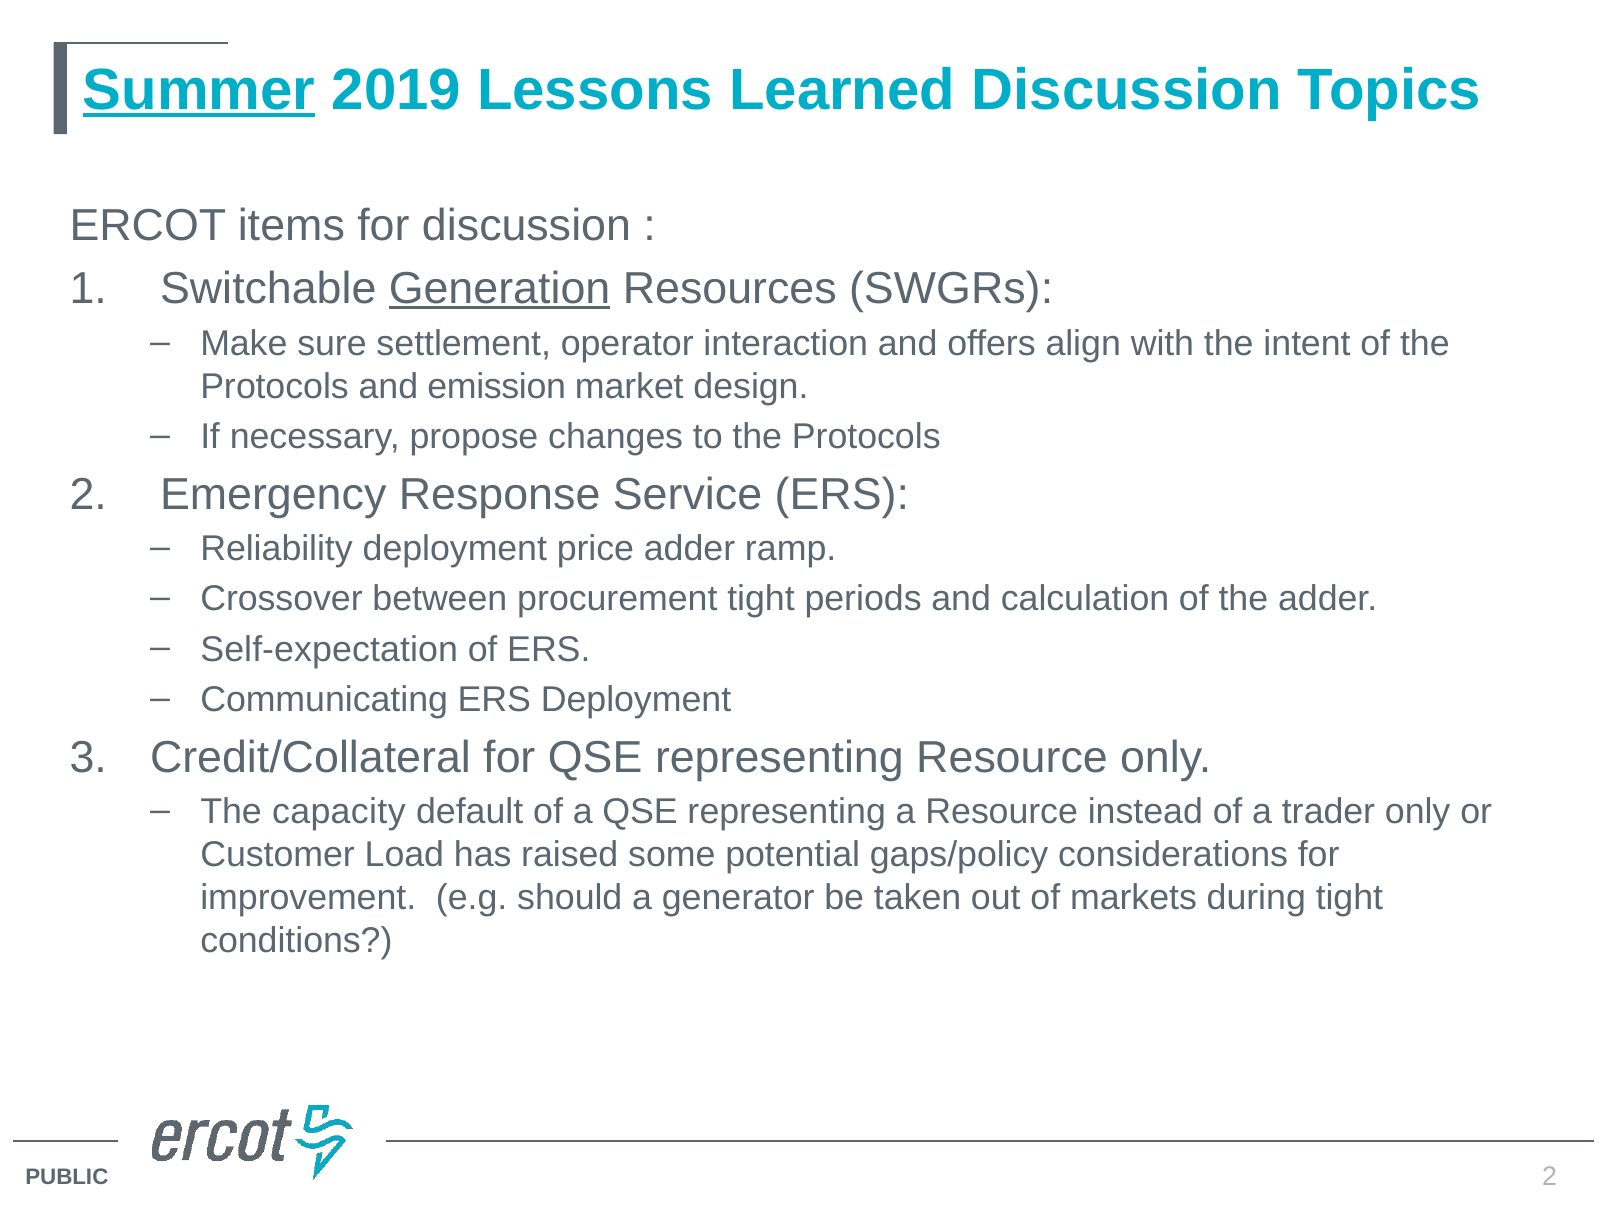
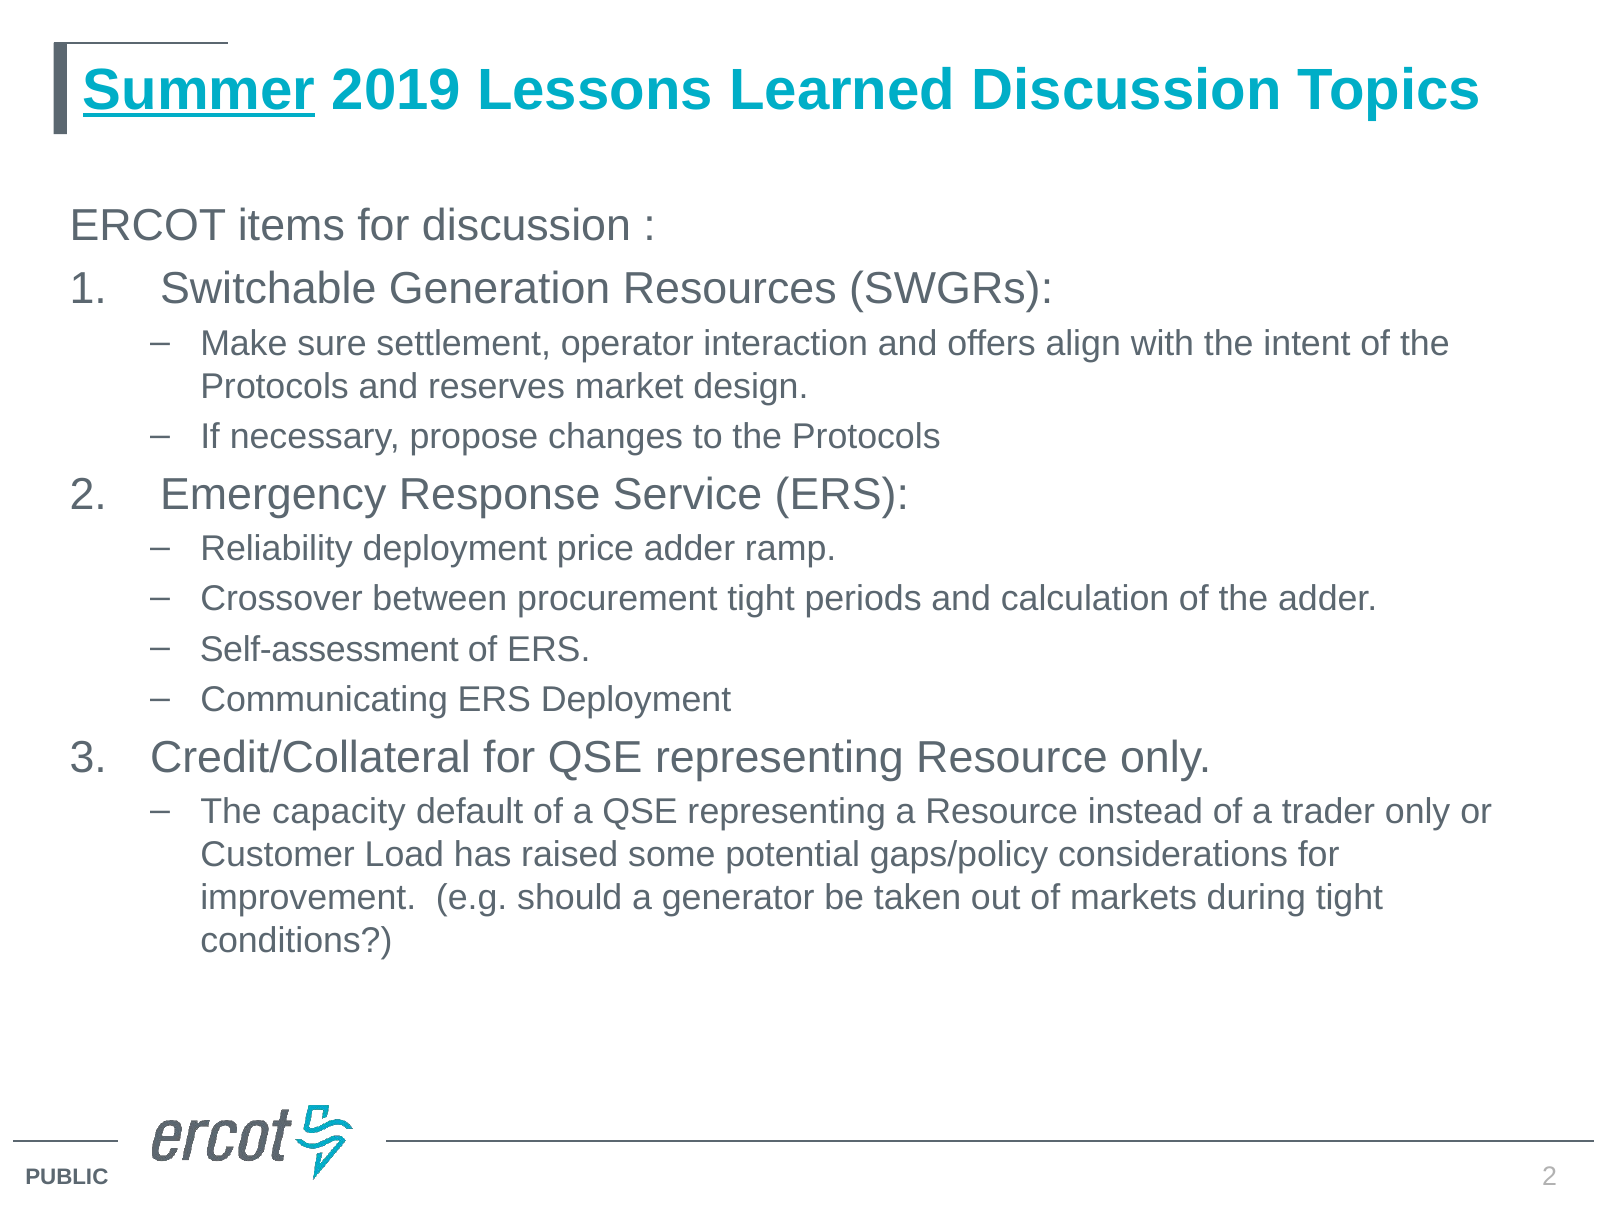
Generation underline: present -> none
emission: emission -> reserves
Self-expectation: Self-expectation -> Self-assessment
